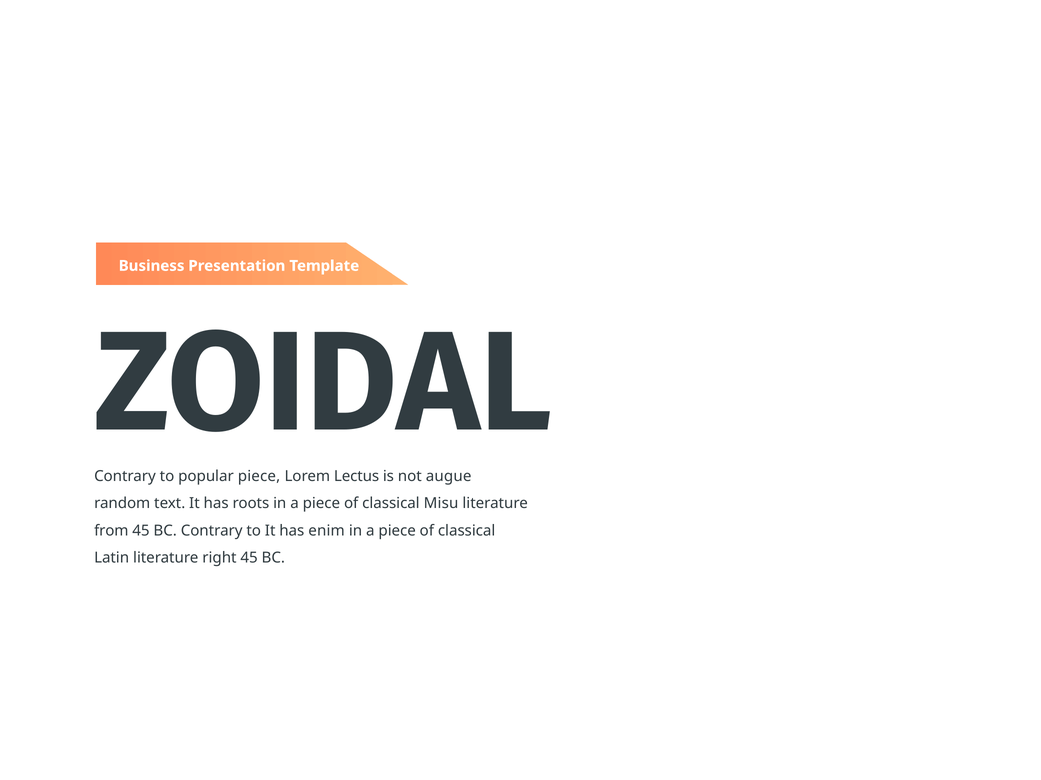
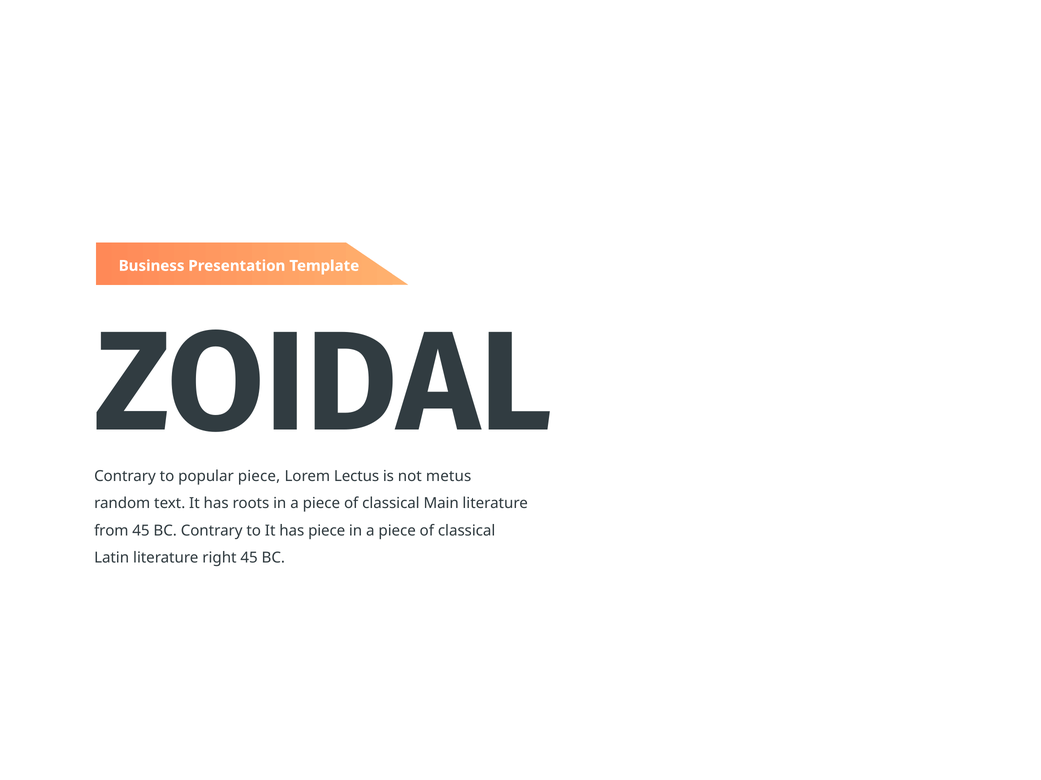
augue: augue -> metus
Misu: Misu -> Main
has enim: enim -> piece
